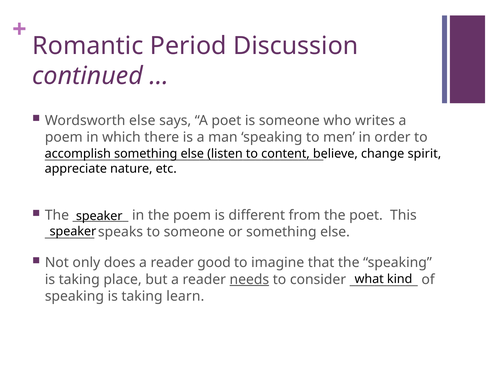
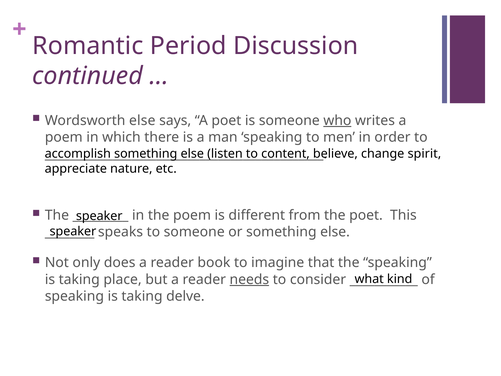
who underline: none -> present
good: good -> book
learn: learn -> delve
